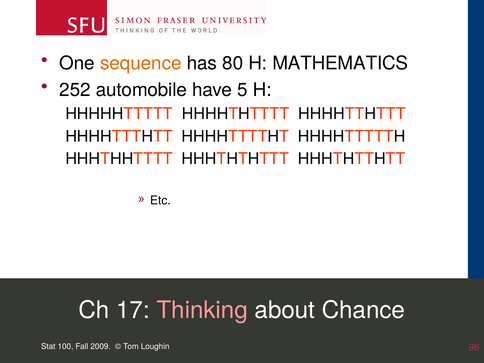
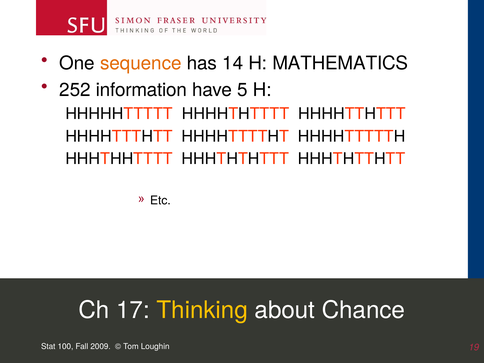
80: 80 -> 14
automobile: automobile -> information
Thinking colour: pink -> yellow
96: 96 -> 19
